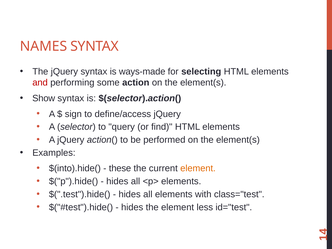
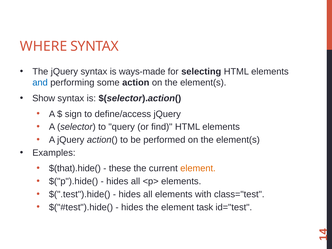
NAMES: NAMES -> WHERE
and colour: red -> blue
$(into).hide(: $(into).hide( -> $(that).hide(
less: less -> task
